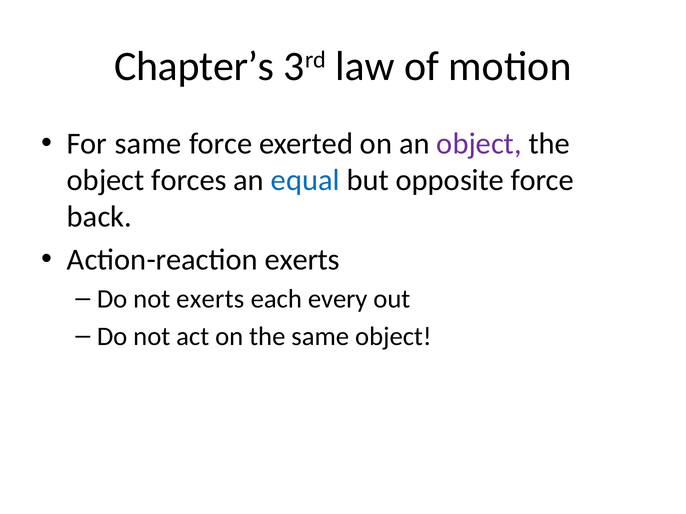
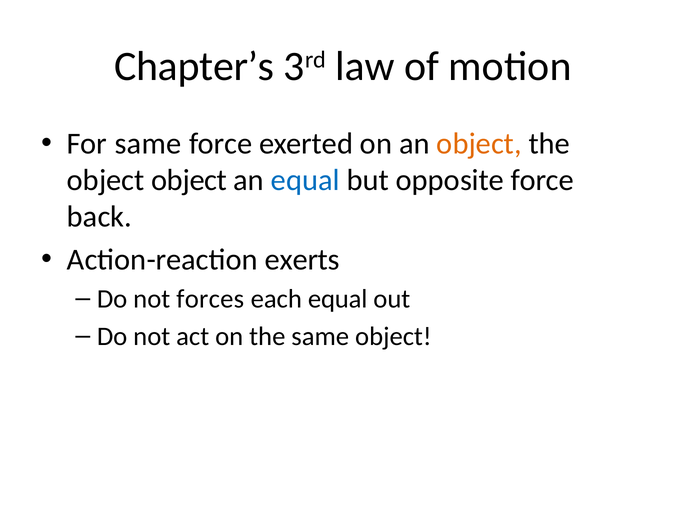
object at (479, 144) colour: purple -> orange
object forces: forces -> object
not exerts: exerts -> forces
each every: every -> equal
